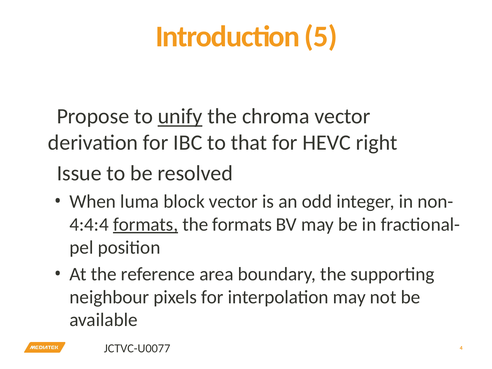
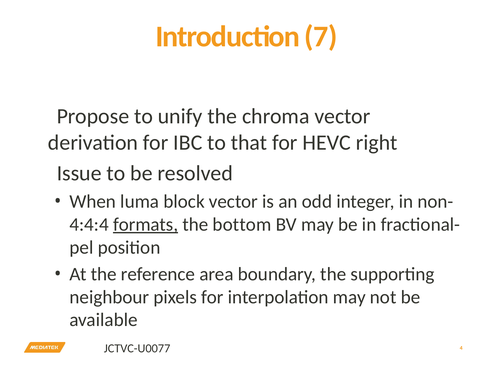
5: 5 -> 7
unify underline: present -> none
the formats: formats -> bottom
